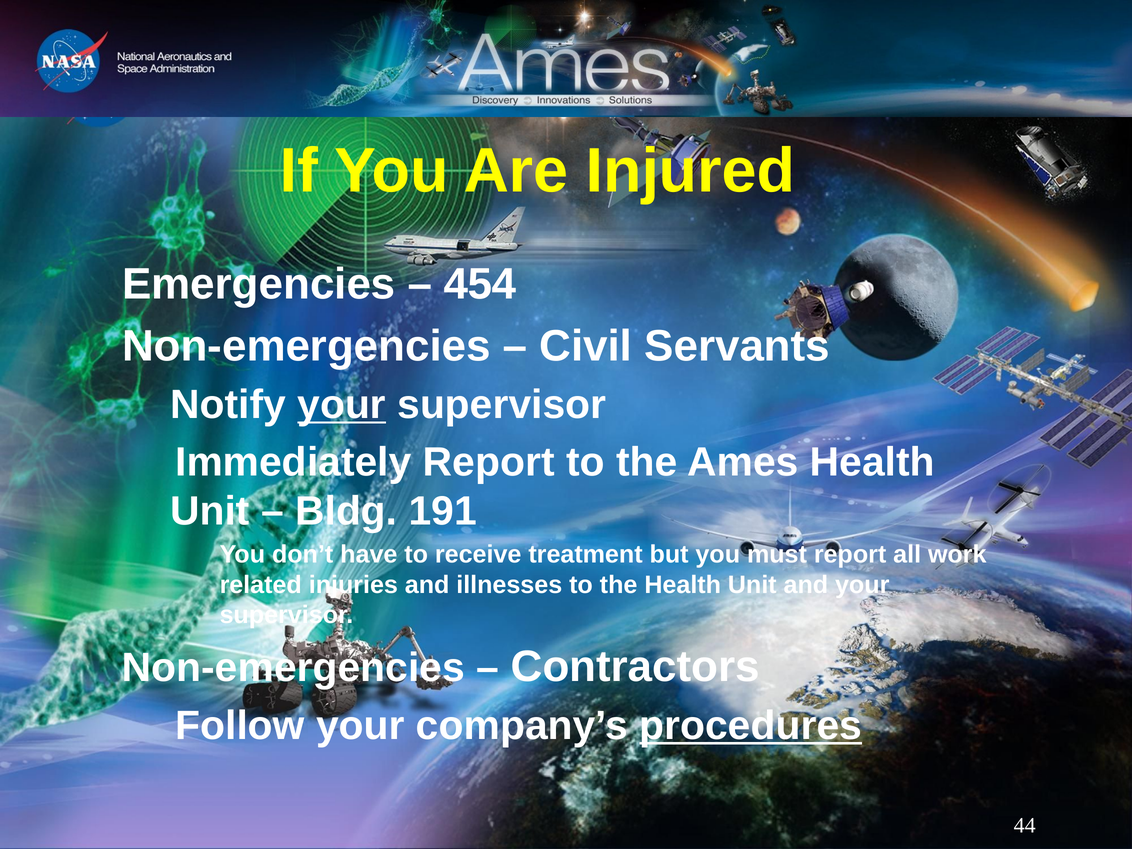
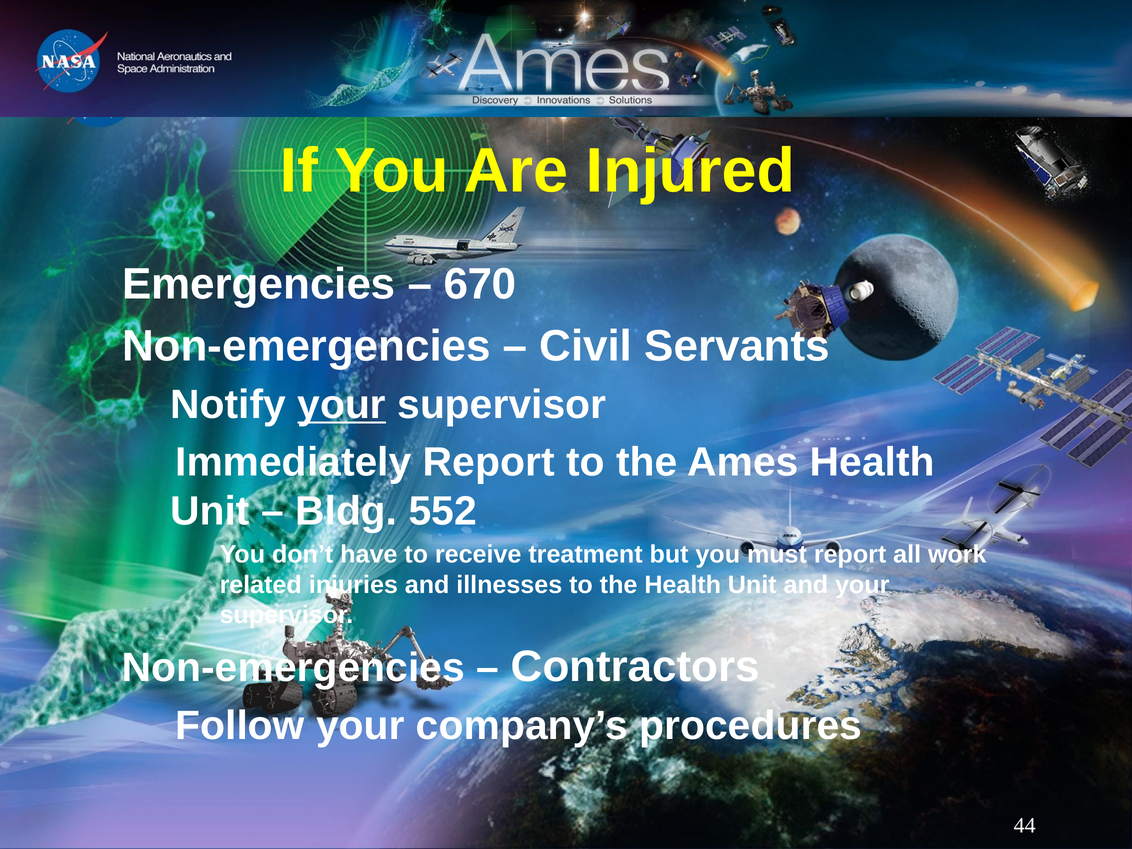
454: 454 -> 670
191: 191 -> 552
procedures underline: present -> none
